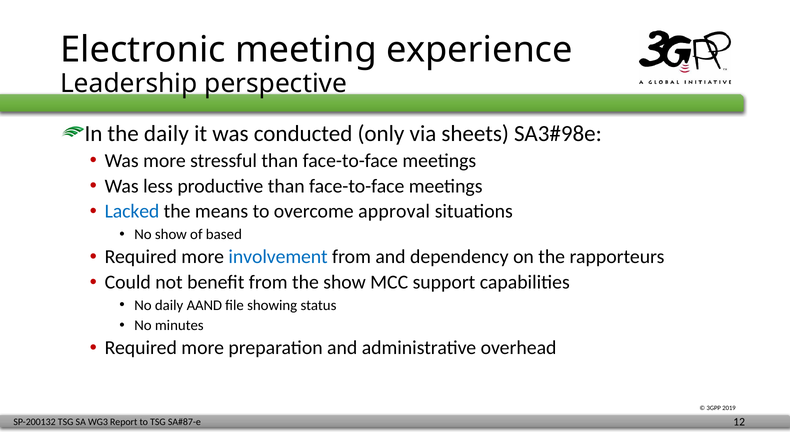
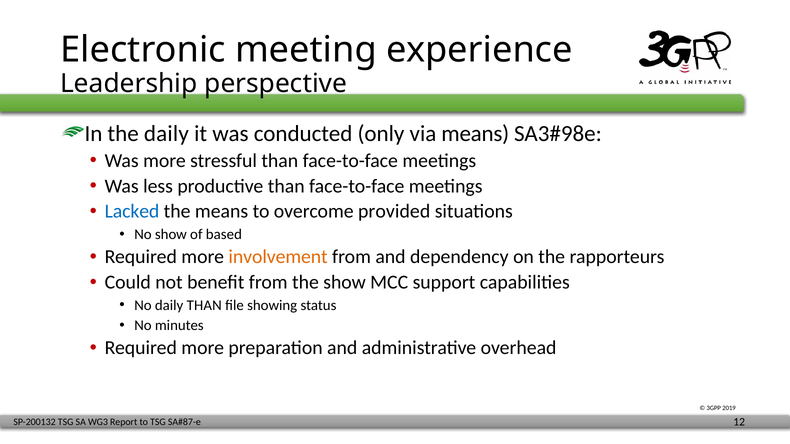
via sheets: sheets -> means
approval: approval -> provided
involvement colour: blue -> orange
daily AAND: AAND -> THAN
